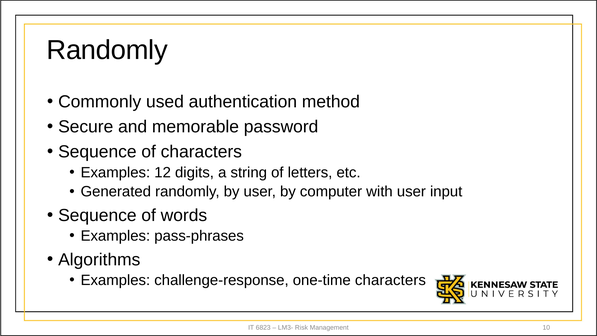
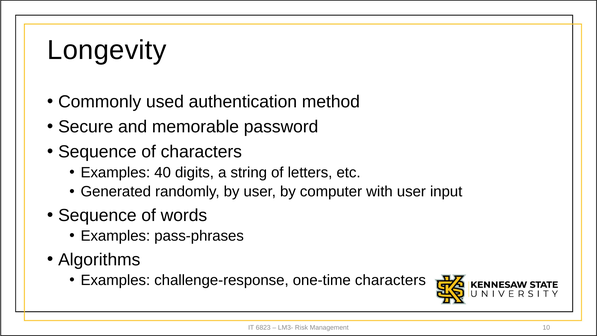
Randomly at (107, 50): Randomly -> Longevity
12: 12 -> 40
